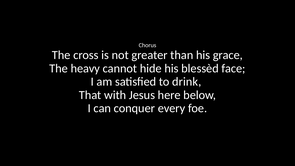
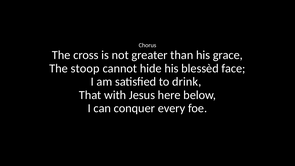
heavy: heavy -> stoop
